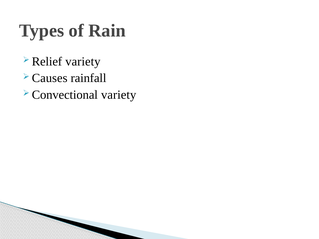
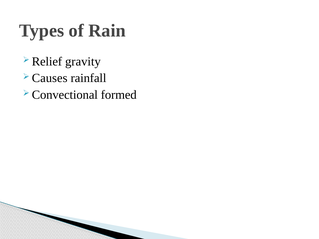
Relief variety: variety -> gravity
Convectional variety: variety -> formed
